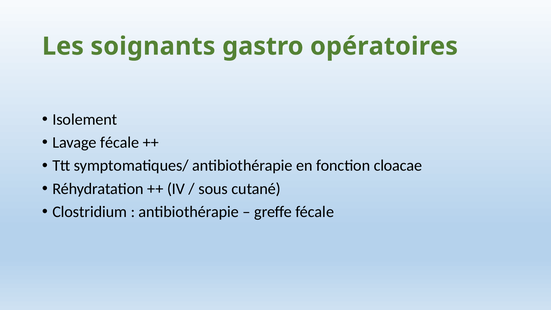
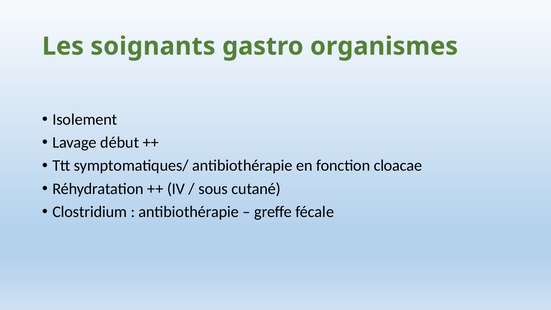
opératoires: opératoires -> organismes
Lavage fécale: fécale -> début
